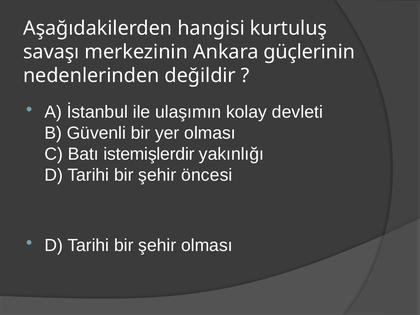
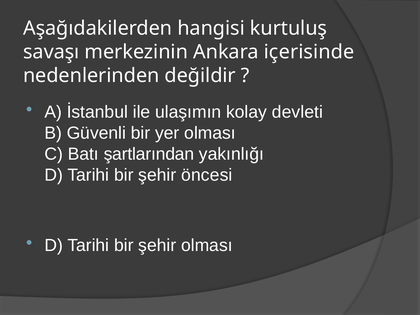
güçlerinin: güçlerinin -> içerisinde
istemişlerdir: istemişlerdir -> şartlarından
